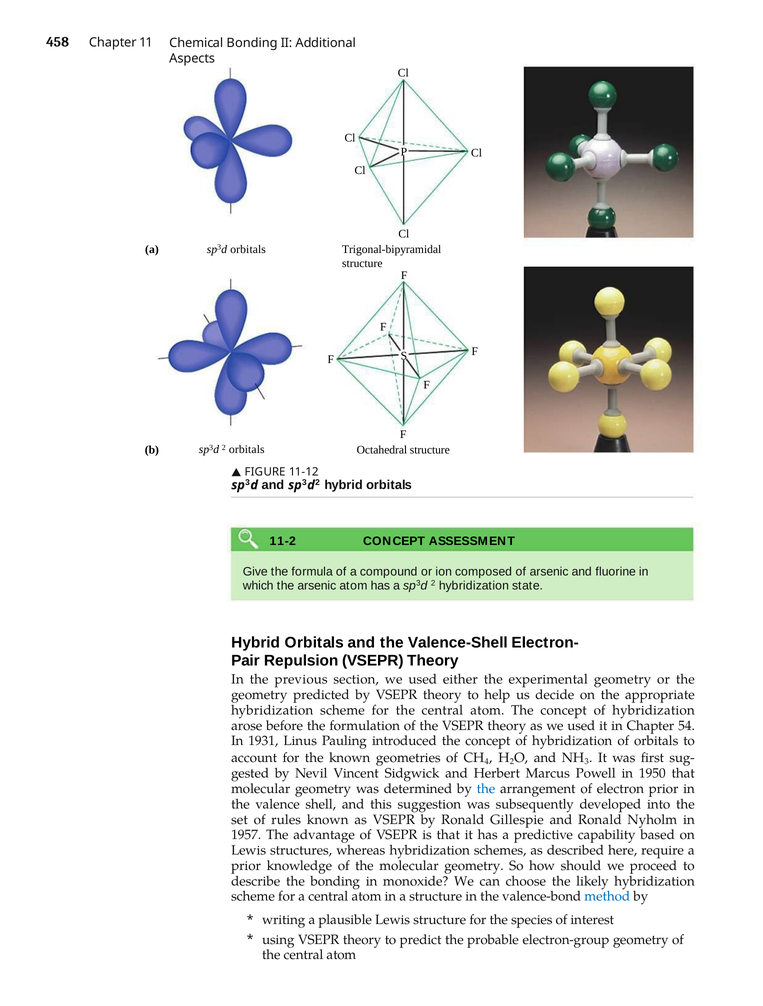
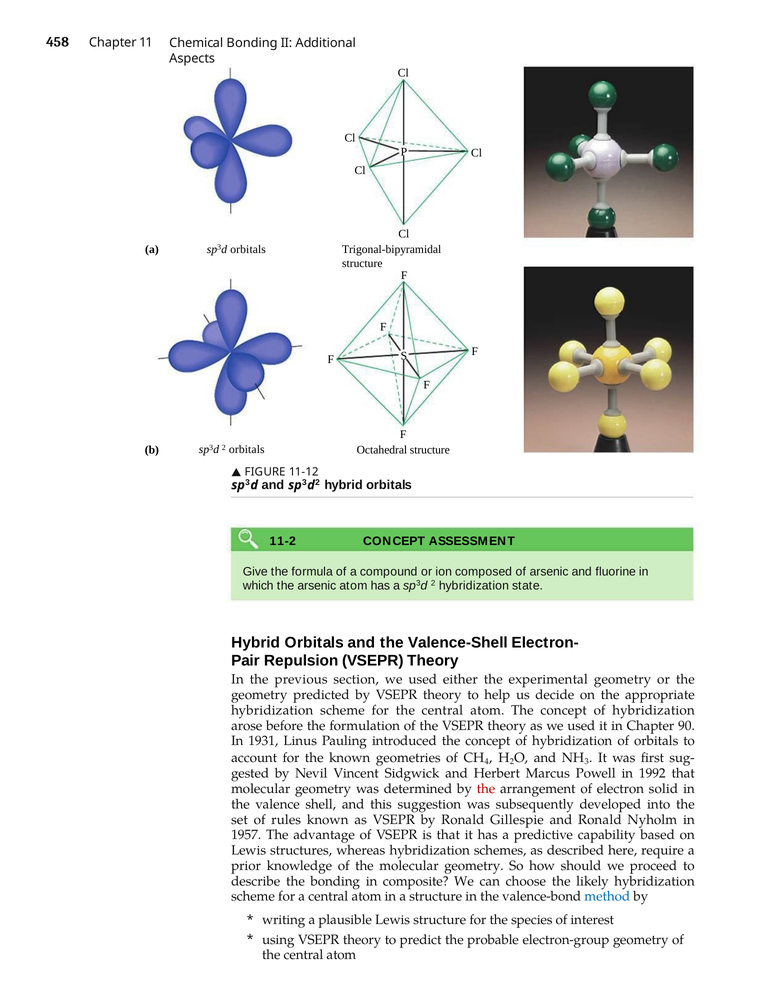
54: 54 -> 90
1950: 1950 -> 1992
the at (486, 789) colour: blue -> red
electron prior: prior -> solid
monoxide: monoxide -> composite
